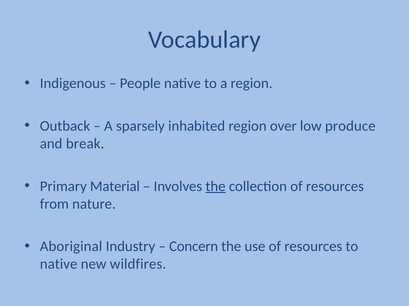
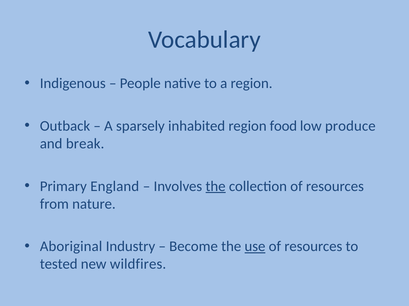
over: over -> food
Material: Material -> England
Concern: Concern -> Become
use underline: none -> present
native at (59, 265): native -> tested
